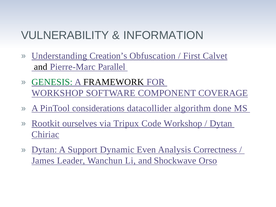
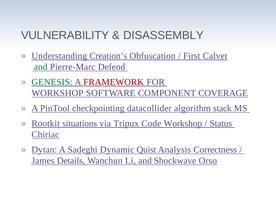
INFORMATION: INFORMATION -> DISASSEMBLY
and at (41, 67) colour: black -> green
Parallel: Parallel -> Defend
FRAMEWORK colour: black -> red
considerations: considerations -> checkpointing
done: done -> stack
ourselves: ourselves -> situations
Dytan at (221, 123): Dytan -> Status
Support: Support -> Sadeghi
Even: Even -> Quist
Leader: Leader -> Details
